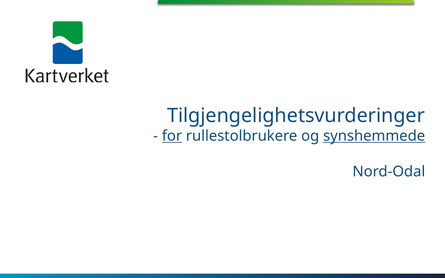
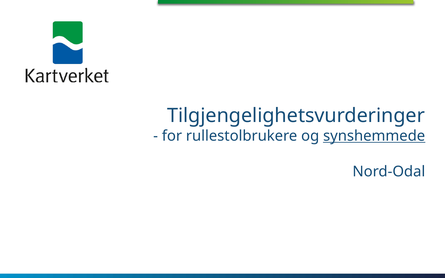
for underline: present -> none
